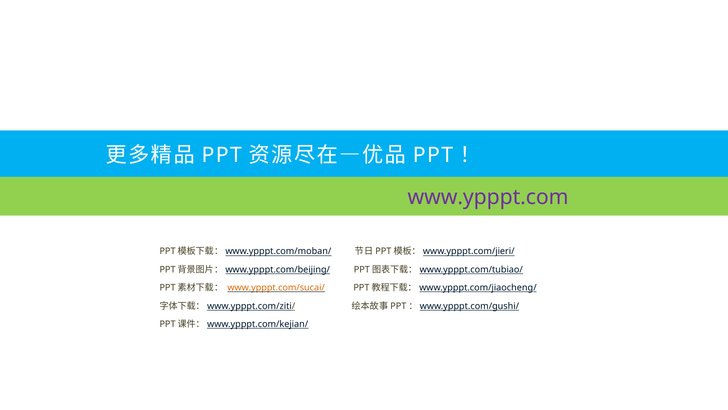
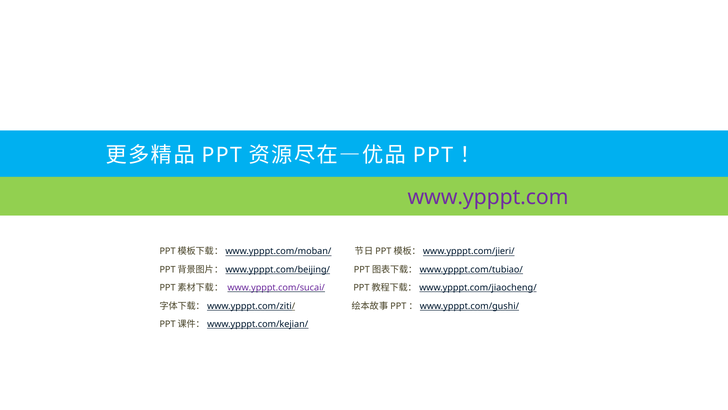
www.ypppt.com/sucai/ colour: orange -> purple
